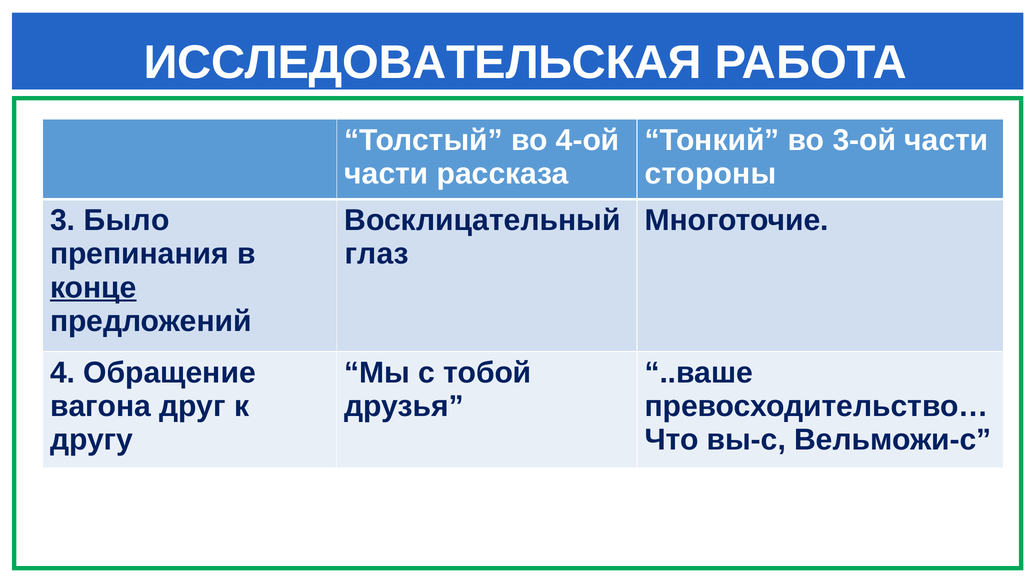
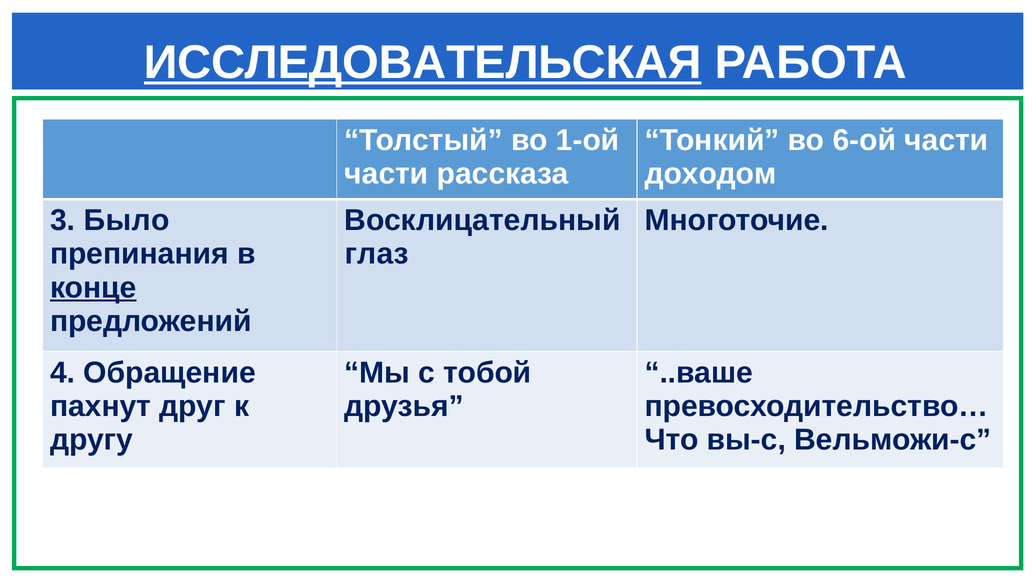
ИССЛЕДОВАТЕЛЬСКАЯ underline: none -> present
4-ой: 4-ой -> 1-ой
3-ой: 3-ой -> 6-ой
стороны: стороны -> доходом
вагона: вагона -> пахнут
